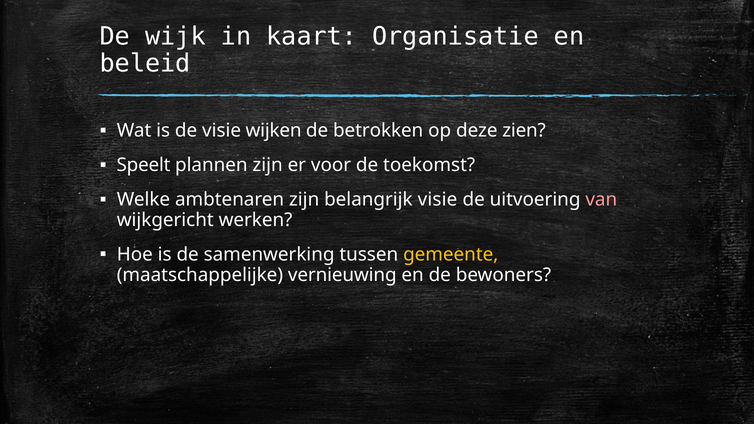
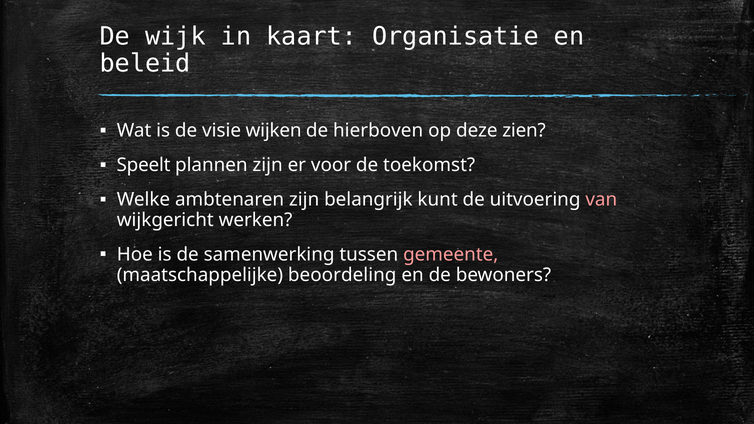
betrokken: betrokken -> hierboven
belangrijk visie: visie -> kunt
gemeente colour: yellow -> pink
vernieuwing: vernieuwing -> beoordeling
